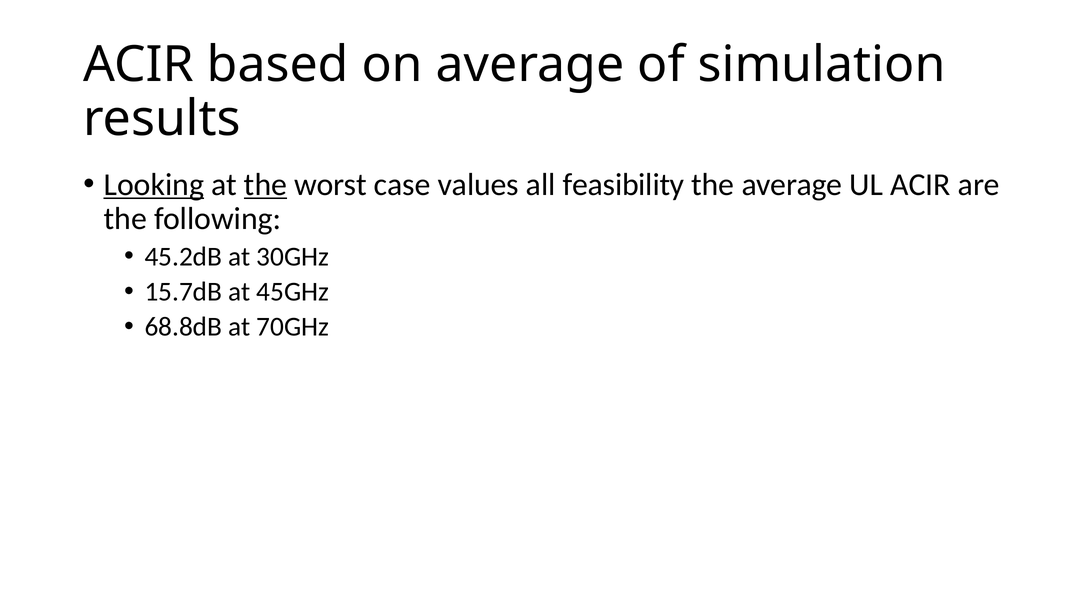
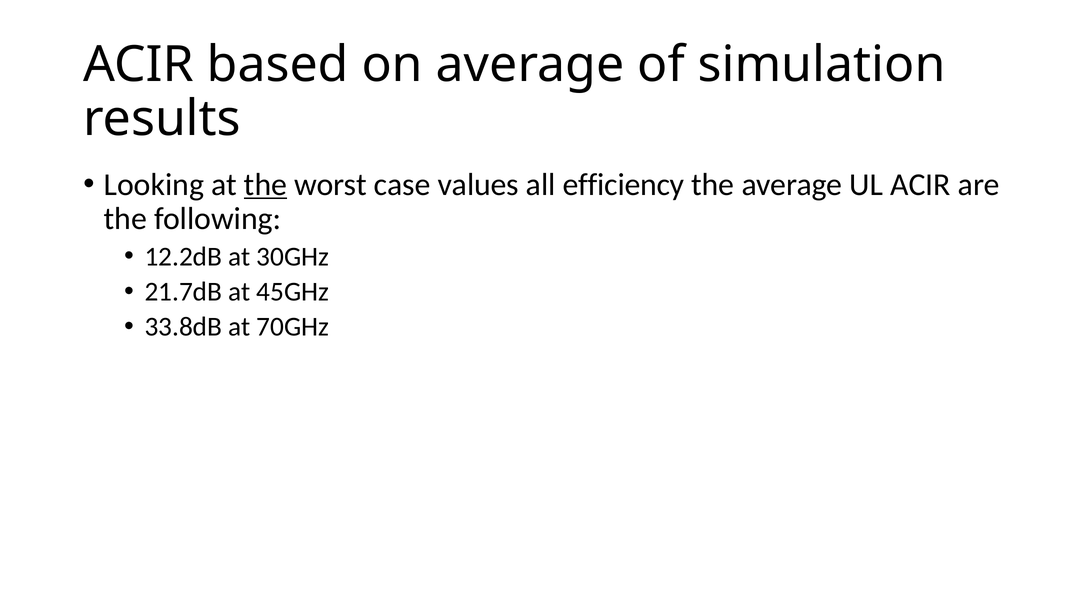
Looking underline: present -> none
feasibility: feasibility -> efficiency
45.2dB: 45.2dB -> 12.2dB
15.7dB: 15.7dB -> 21.7dB
68.8dB: 68.8dB -> 33.8dB
